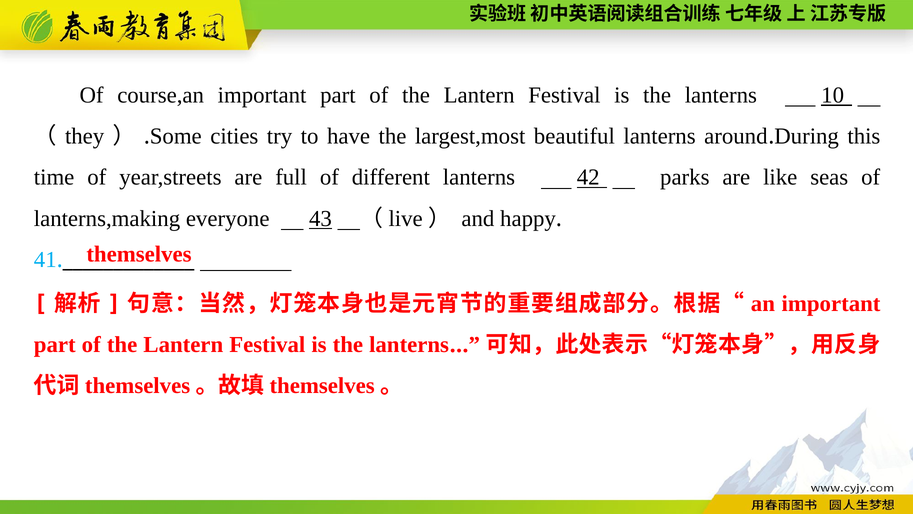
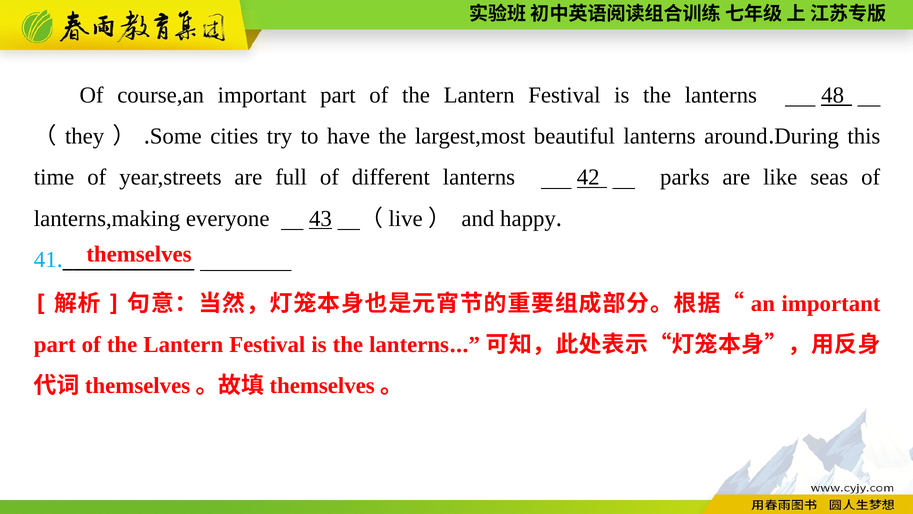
10: 10 -> 48
